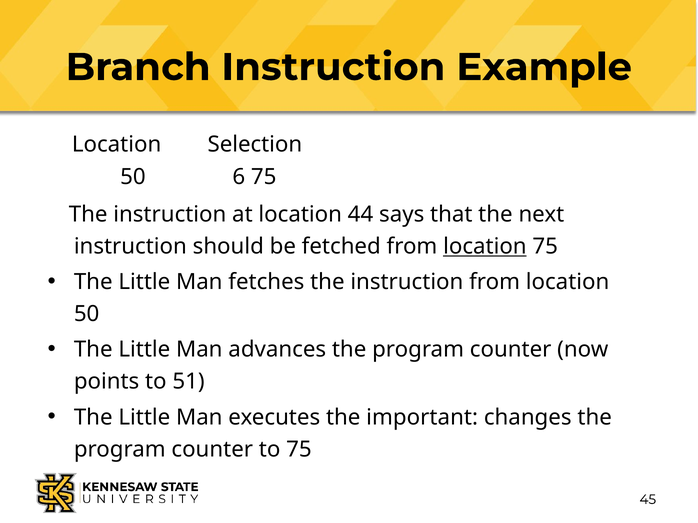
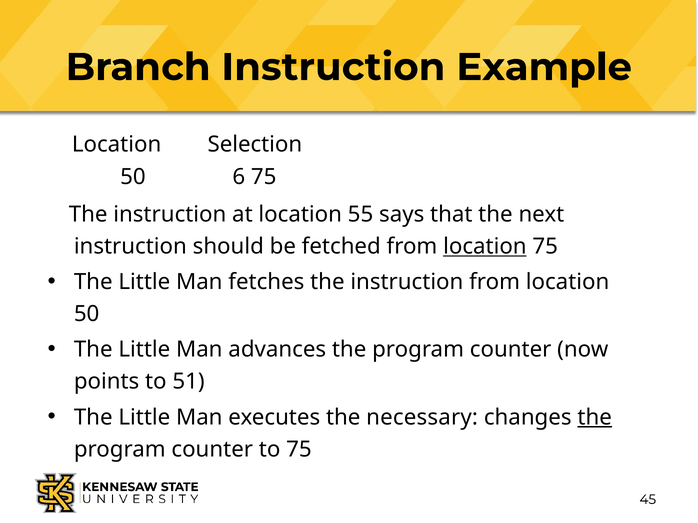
44: 44 -> 55
important: important -> necessary
the at (595, 418) underline: none -> present
